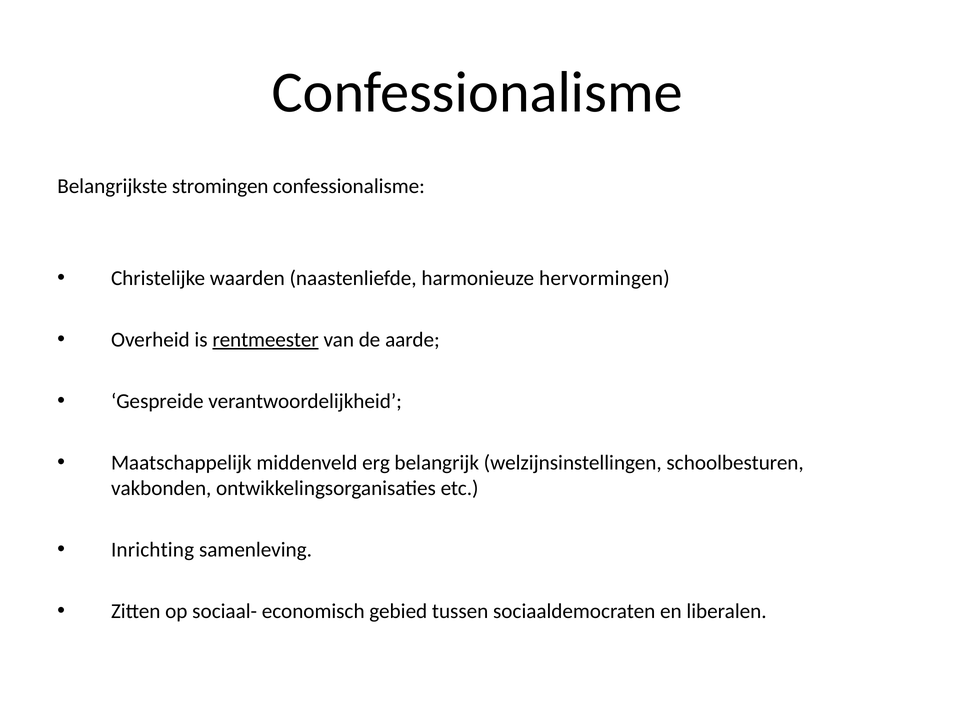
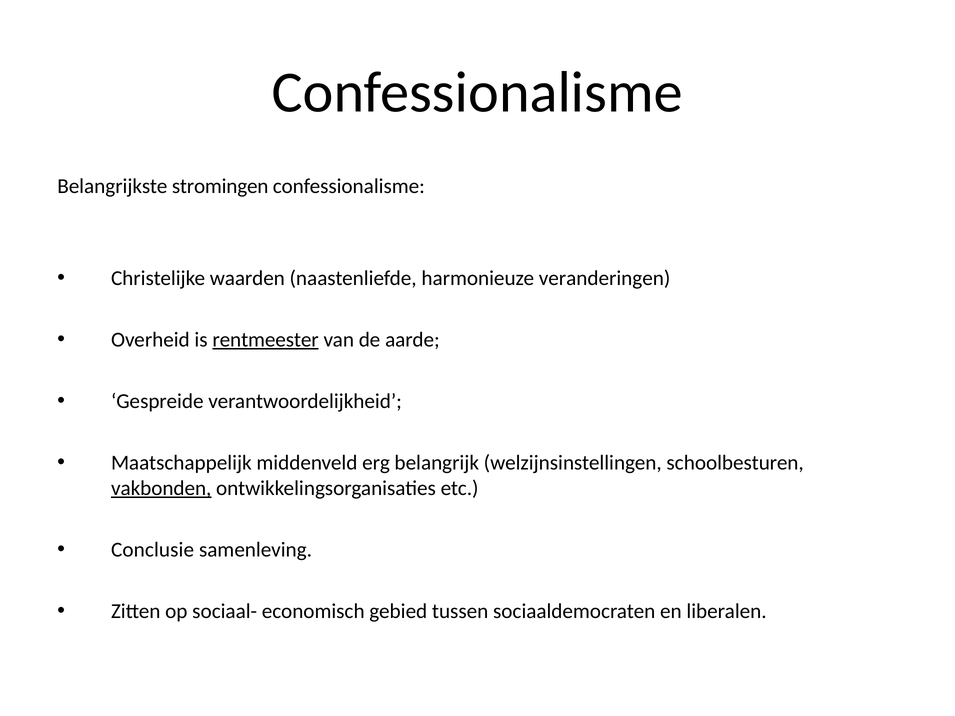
hervormingen: hervormingen -> veranderingen
vakbonden underline: none -> present
Inrichting: Inrichting -> Conclusie
